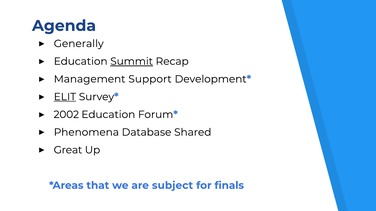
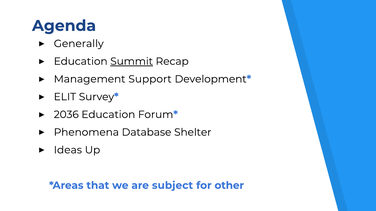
ELIT underline: present -> none
2002: 2002 -> 2036
Shared: Shared -> Shelter
Great: Great -> Ideas
finals: finals -> other
